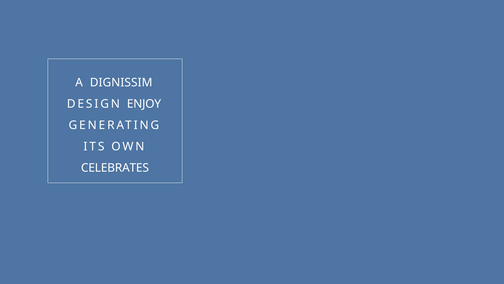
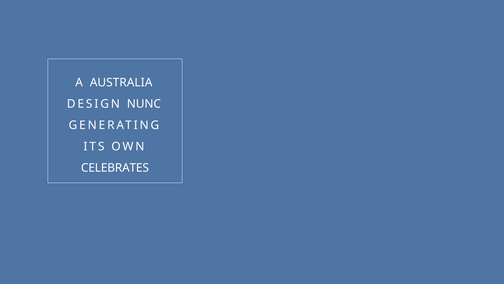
DIGNISSIM: DIGNISSIM -> AUSTRALIA
ENJOY: ENJOY -> NUNC
